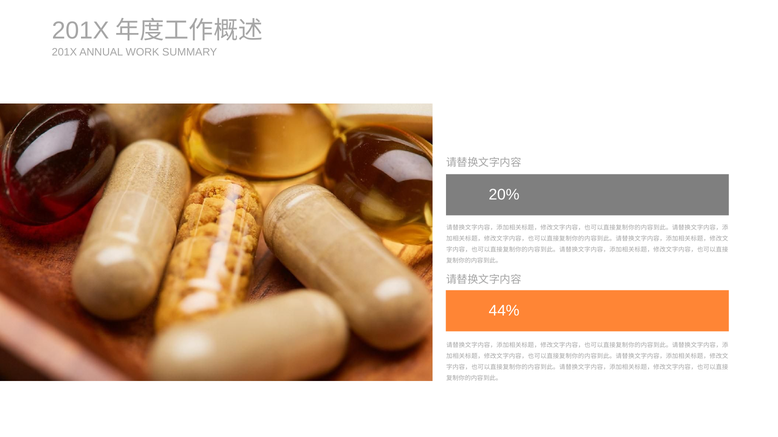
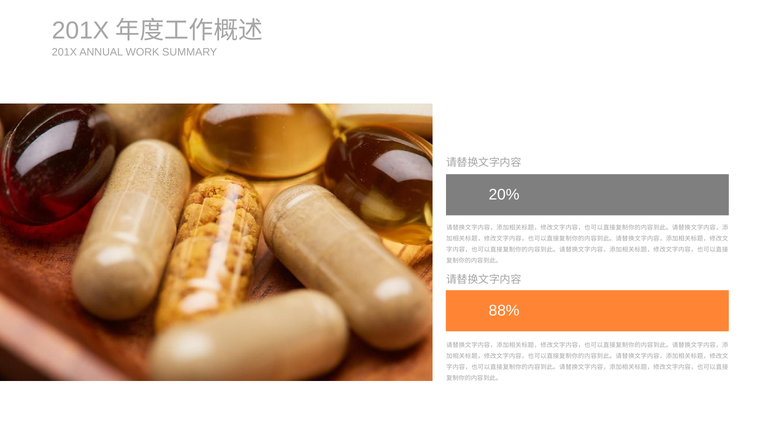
44%: 44% -> 88%
